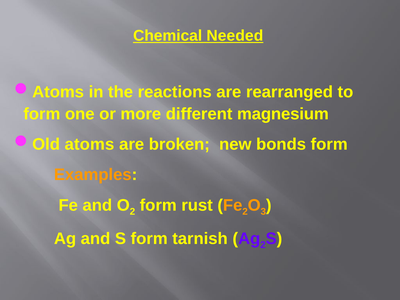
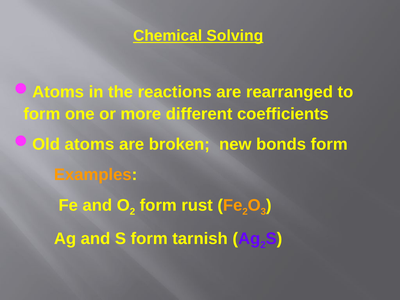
Needed: Needed -> Solving
magnesium: magnesium -> coefficients
